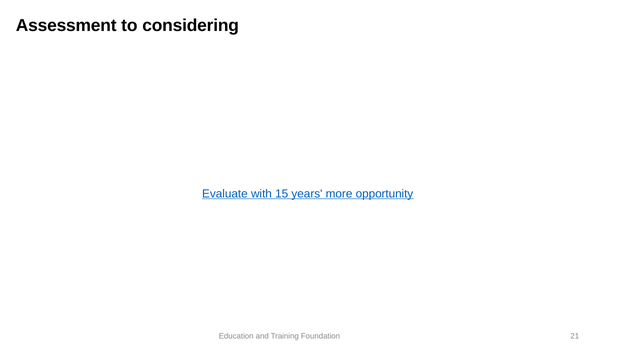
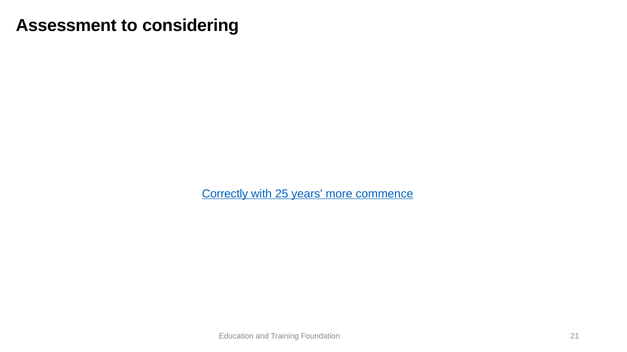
Evaluate: Evaluate -> Correctly
15: 15 -> 25
opportunity: opportunity -> commence
